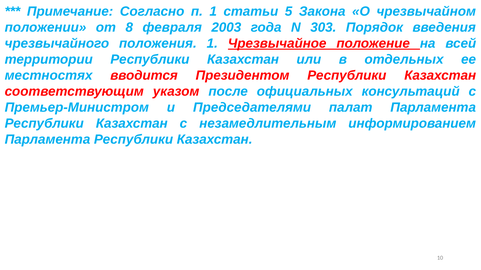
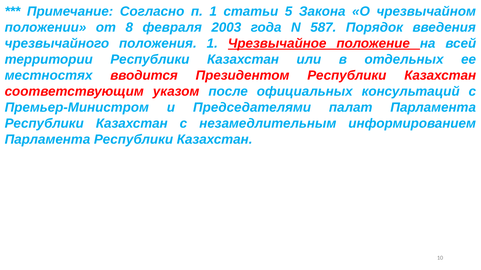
303: 303 -> 587
